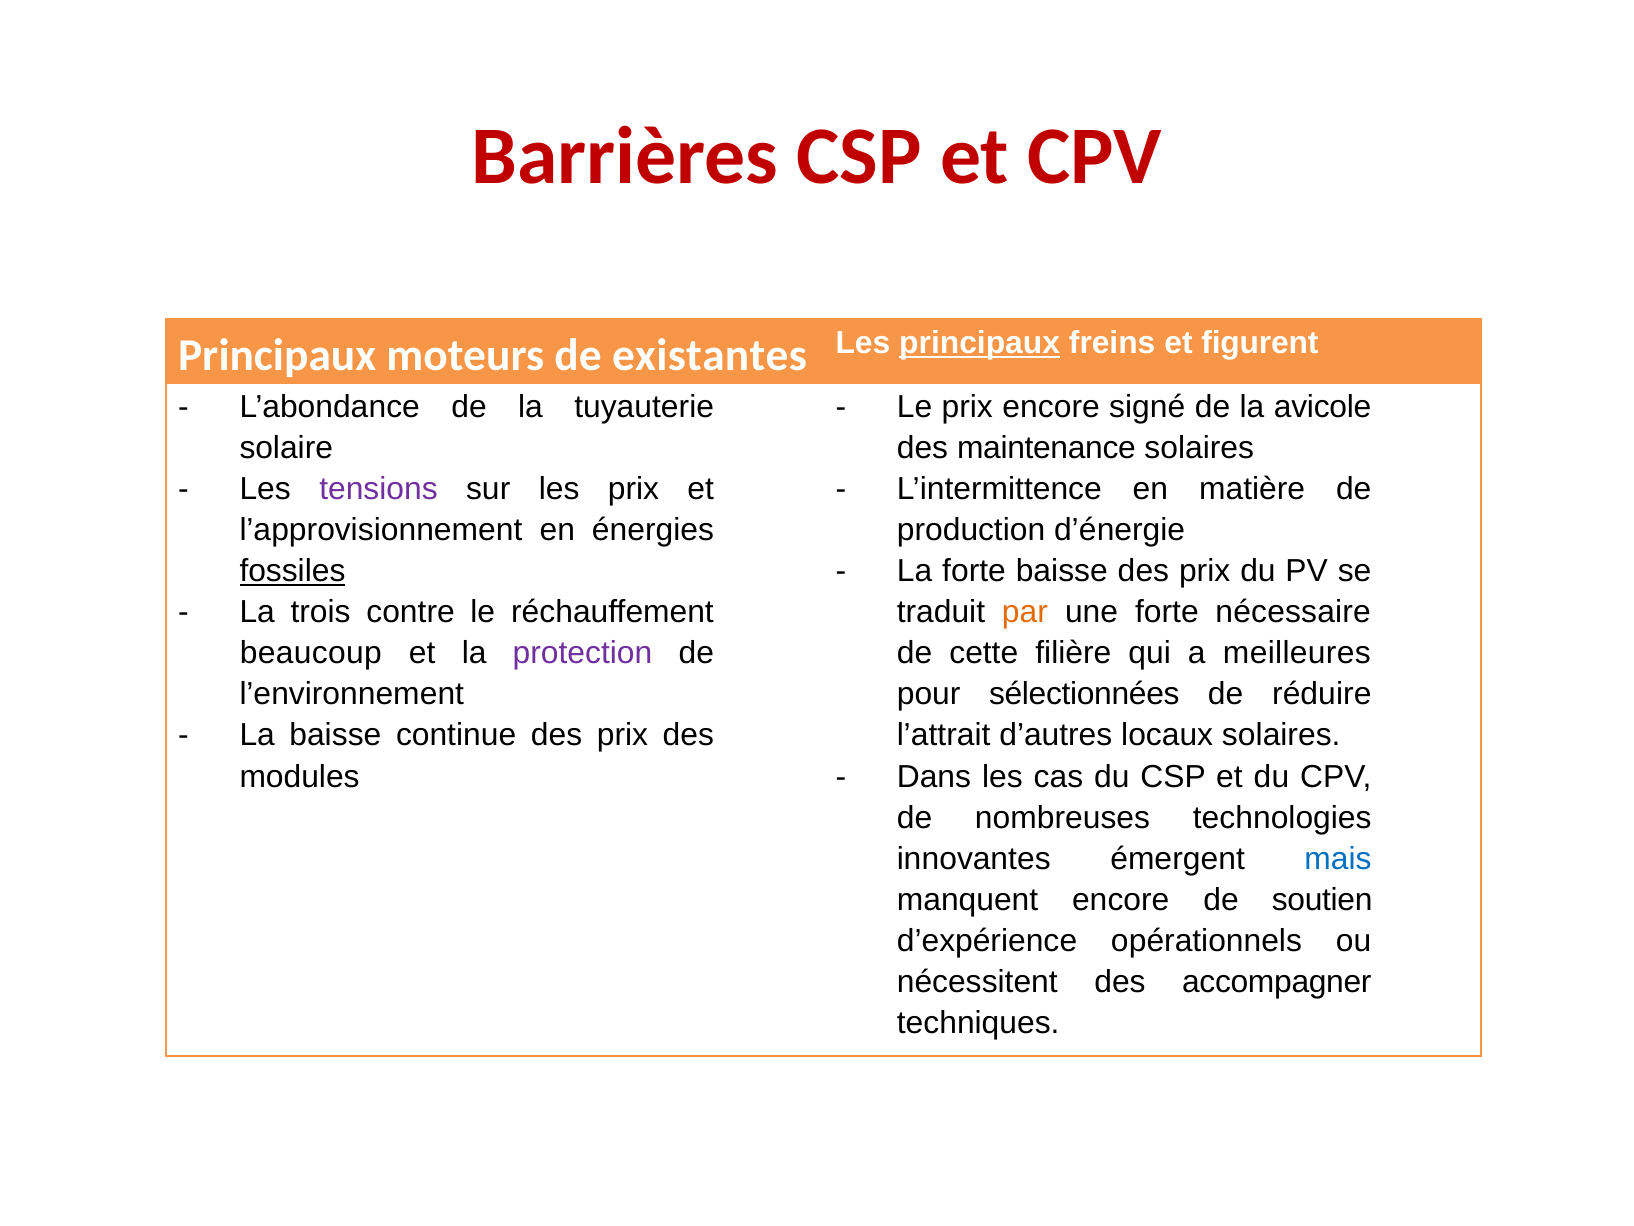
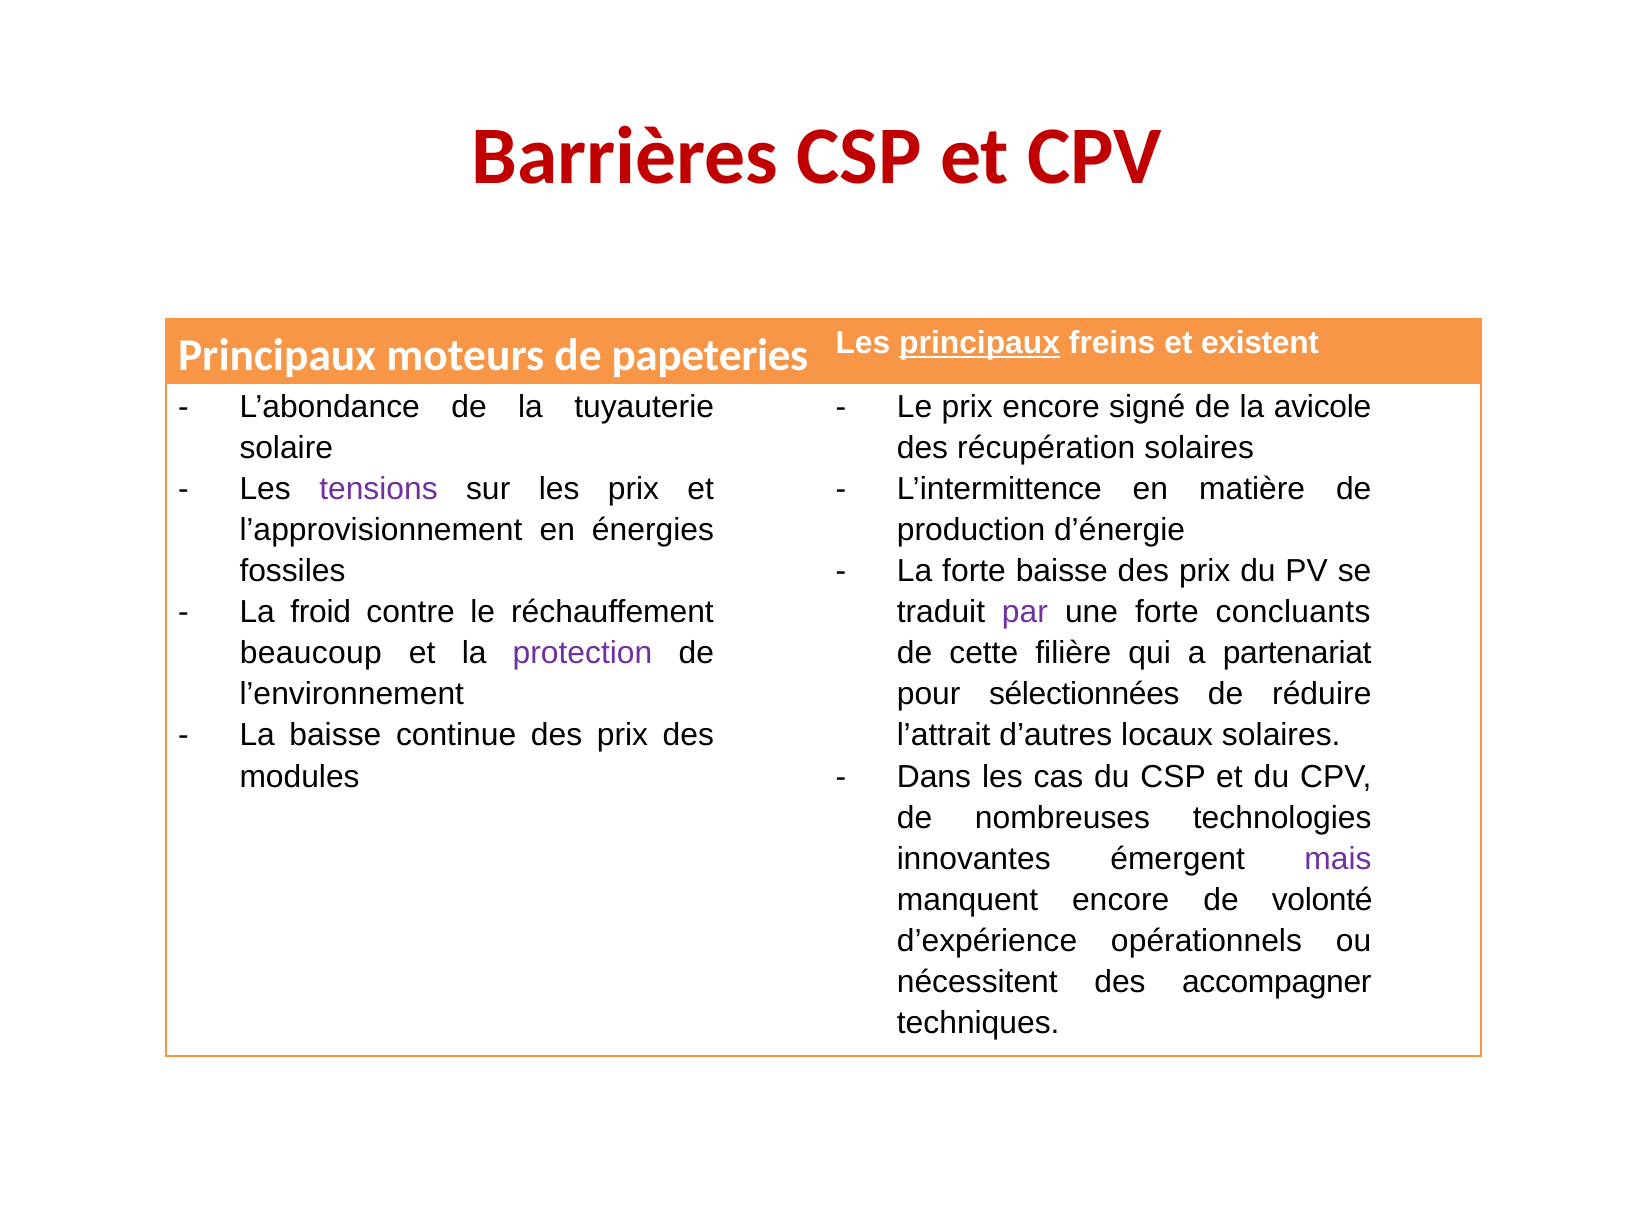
existantes: existantes -> papeteries
figurent: figurent -> existent
maintenance: maintenance -> récupération
fossiles underline: present -> none
trois: trois -> froid
par colour: orange -> purple
nécessaire: nécessaire -> concluants
meilleures: meilleures -> partenariat
mais colour: blue -> purple
soutien: soutien -> volonté
